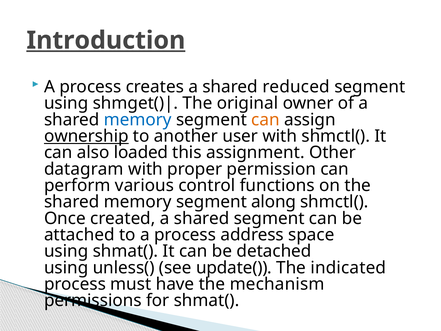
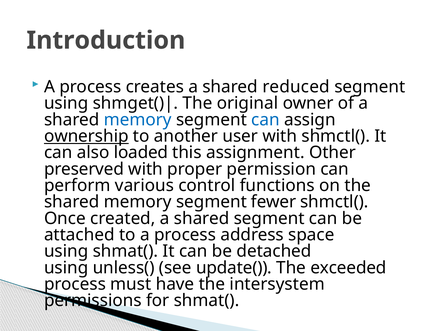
Introduction underline: present -> none
can at (266, 120) colour: orange -> blue
datagram: datagram -> preserved
along: along -> fewer
indicated: indicated -> exceeded
mechanism: mechanism -> intersystem
